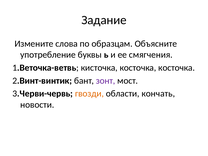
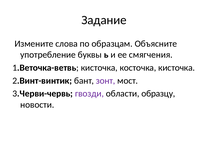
косточка косточка: косточка -> кисточка
гвозди colour: orange -> purple
кончать: кончать -> образцу
